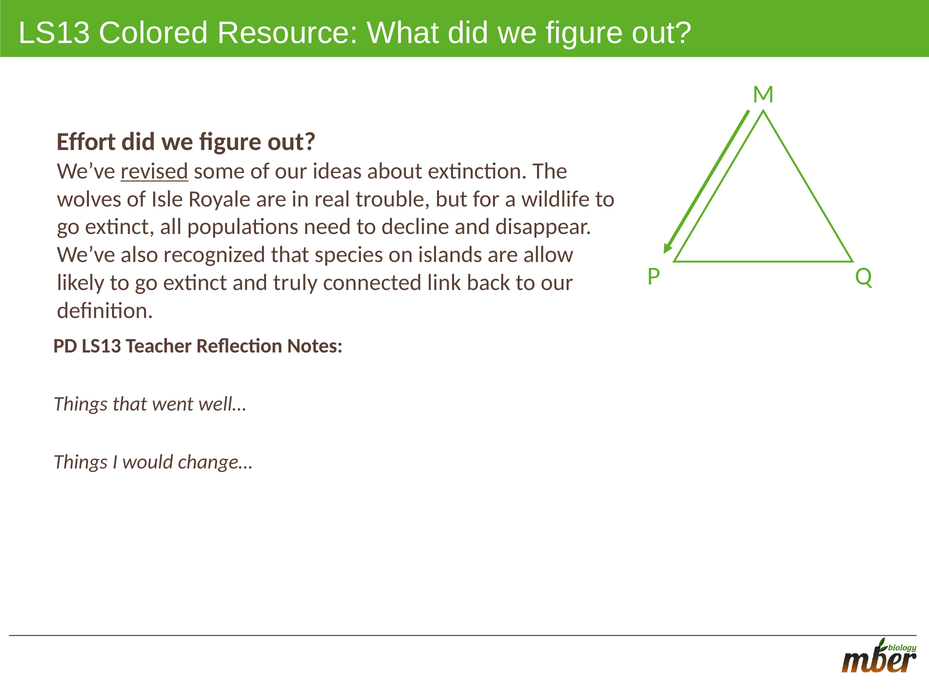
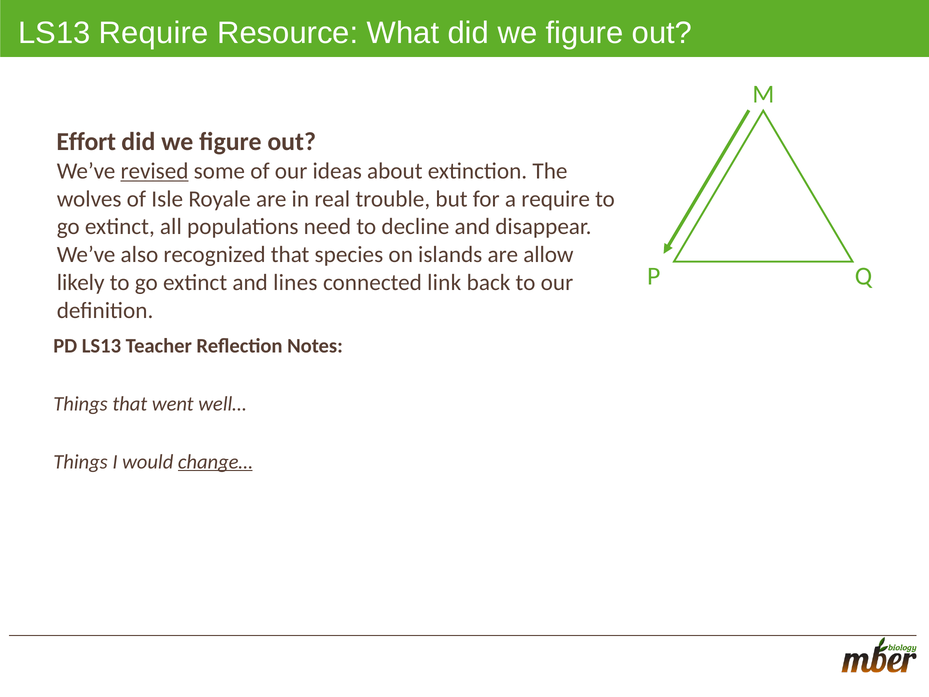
LS13 Colored: Colored -> Require
a wildlife: wildlife -> require
truly: truly -> lines
change… underline: none -> present
